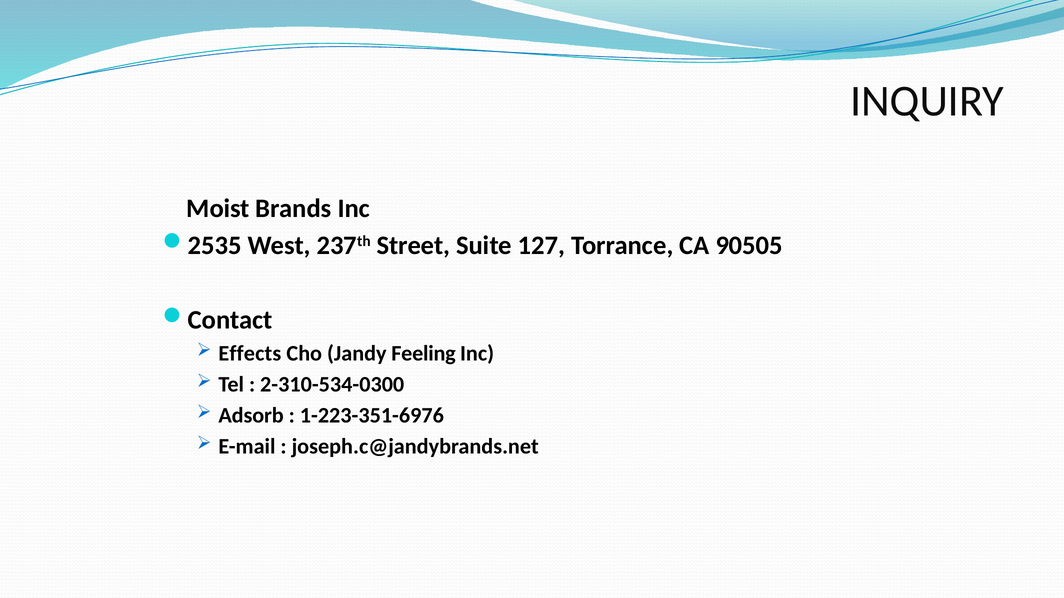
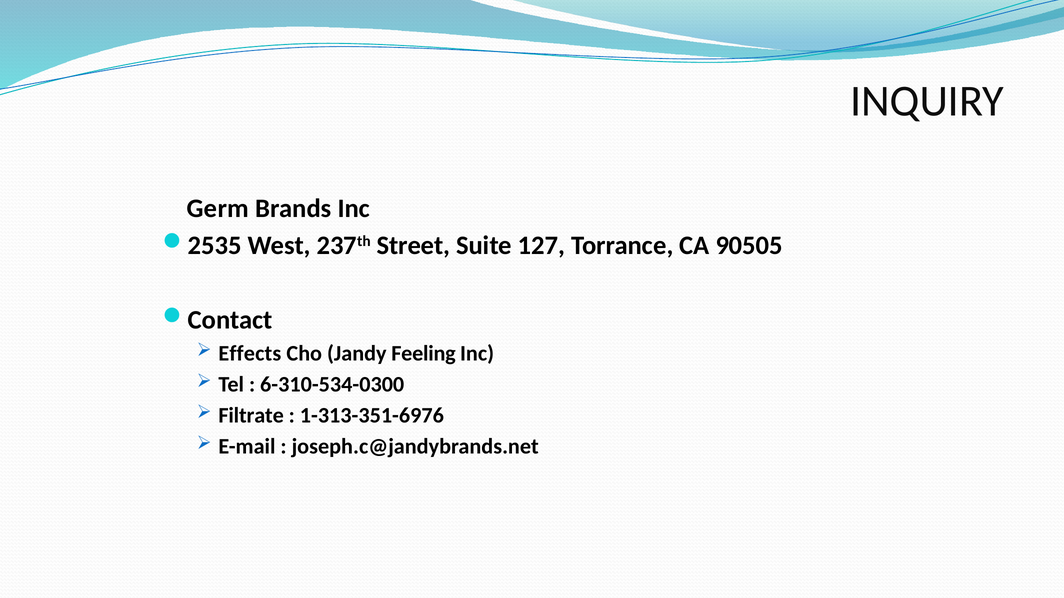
Moist: Moist -> Germ
2-310-534-0300: 2-310-534-0300 -> 6-310-534-0300
Adsorb: Adsorb -> Filtrate
1-223-351-6976: 1-223-351-6976 -> 1-313-351-6976
